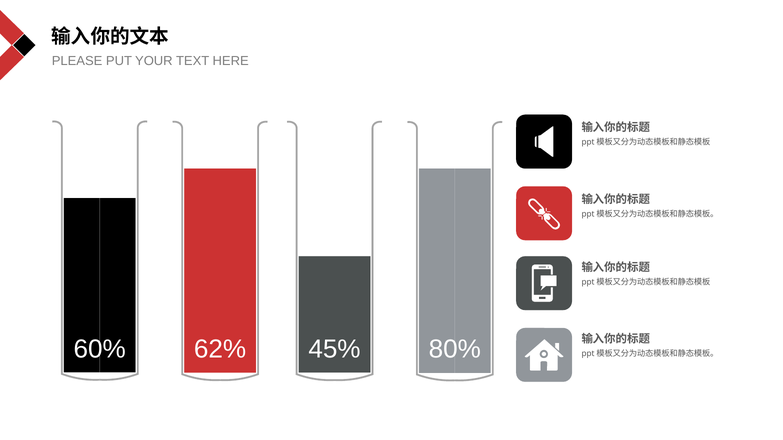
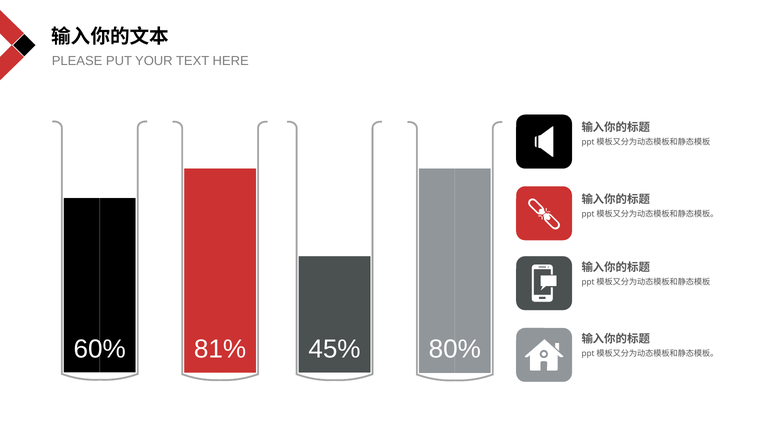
62%: 62% -> 81%
